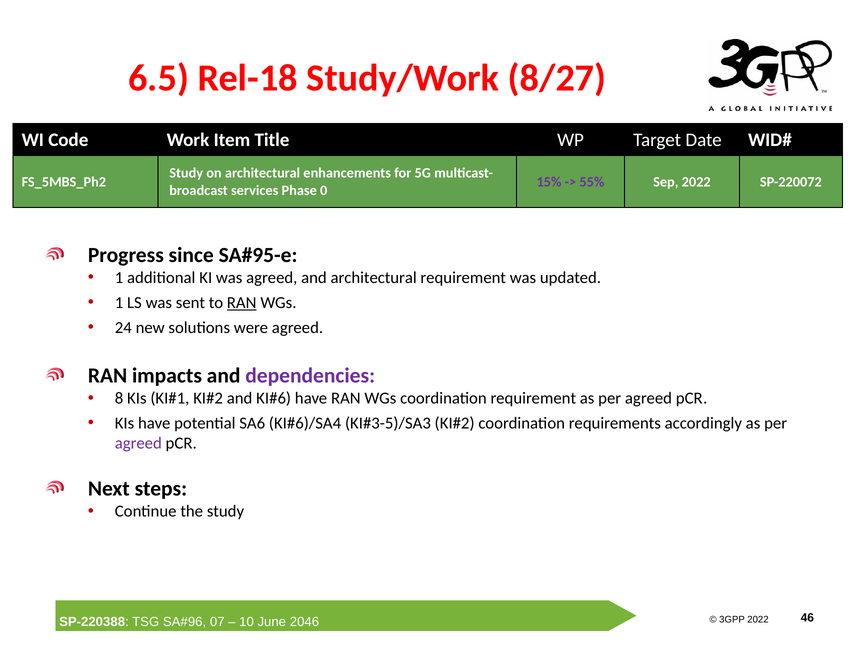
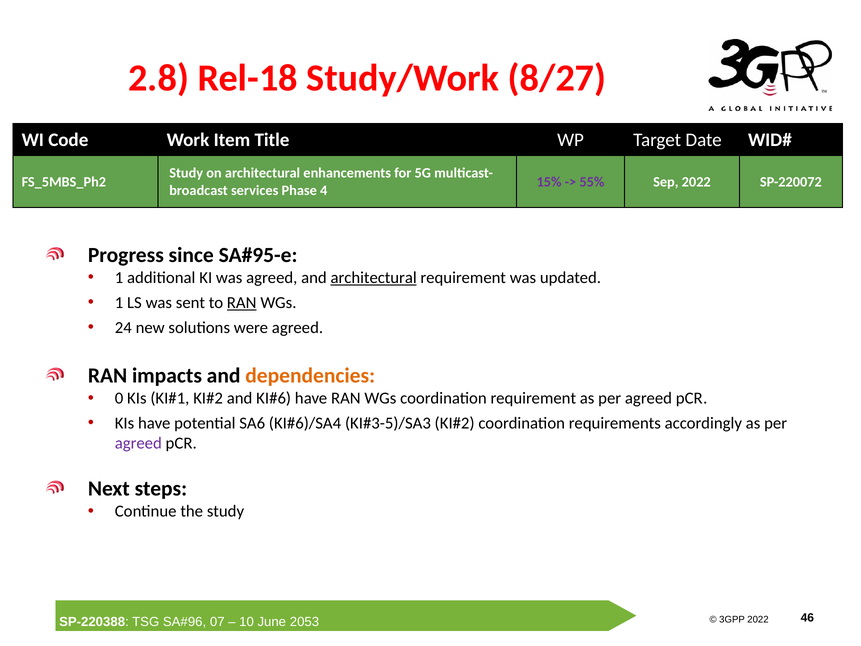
6.5: 6.5 -> 2.8
0: 0 -> 4
architectural at (374, 278) underline: none -> present
dependencies colour: purple -> orange
8: 8 -> 0
2046: 2046 -> 2053
